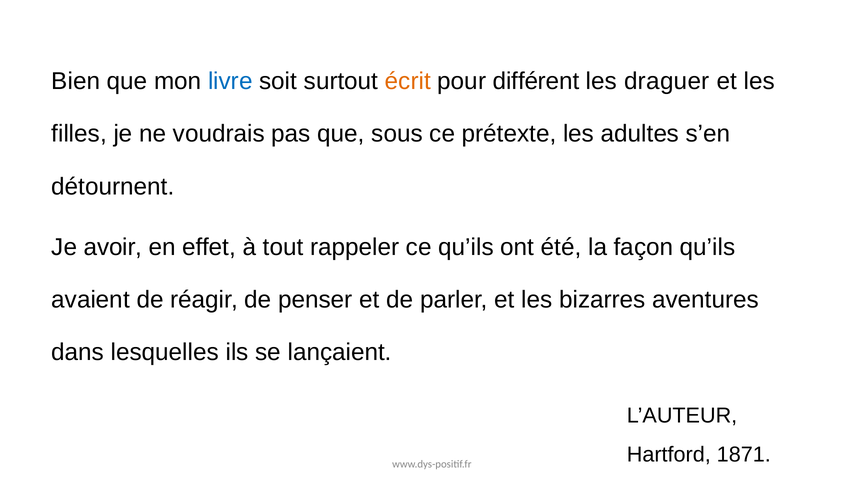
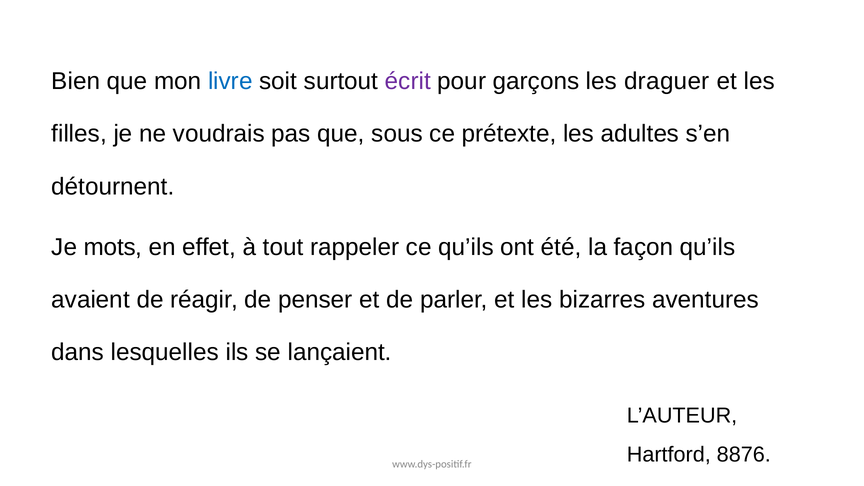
écrit colour: orange -> purple
différent: différent -> garçons
avoir: avoir -> mots
1871: 1871 -> 8876
